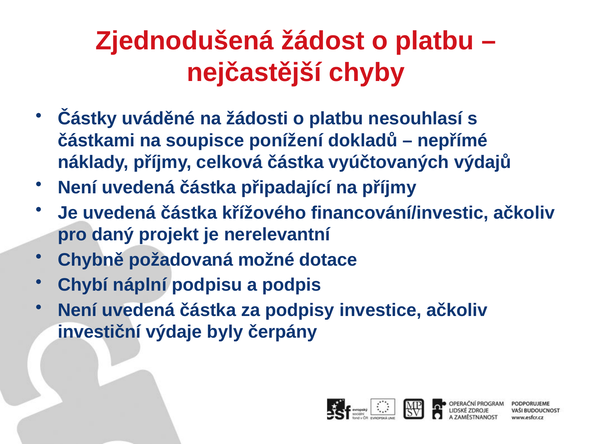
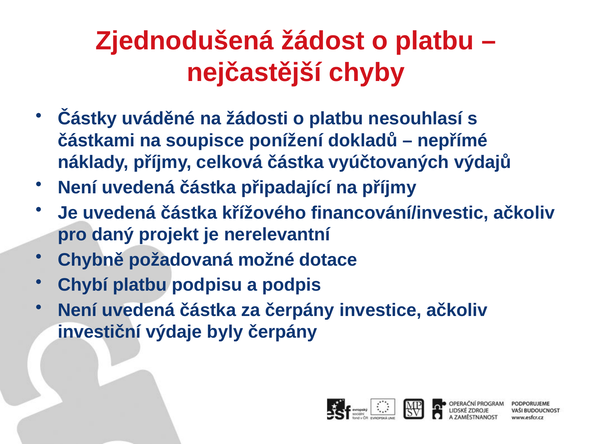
Chybí náplní: náplní -> platbu
za podpisy: podpisy -> čerpány
